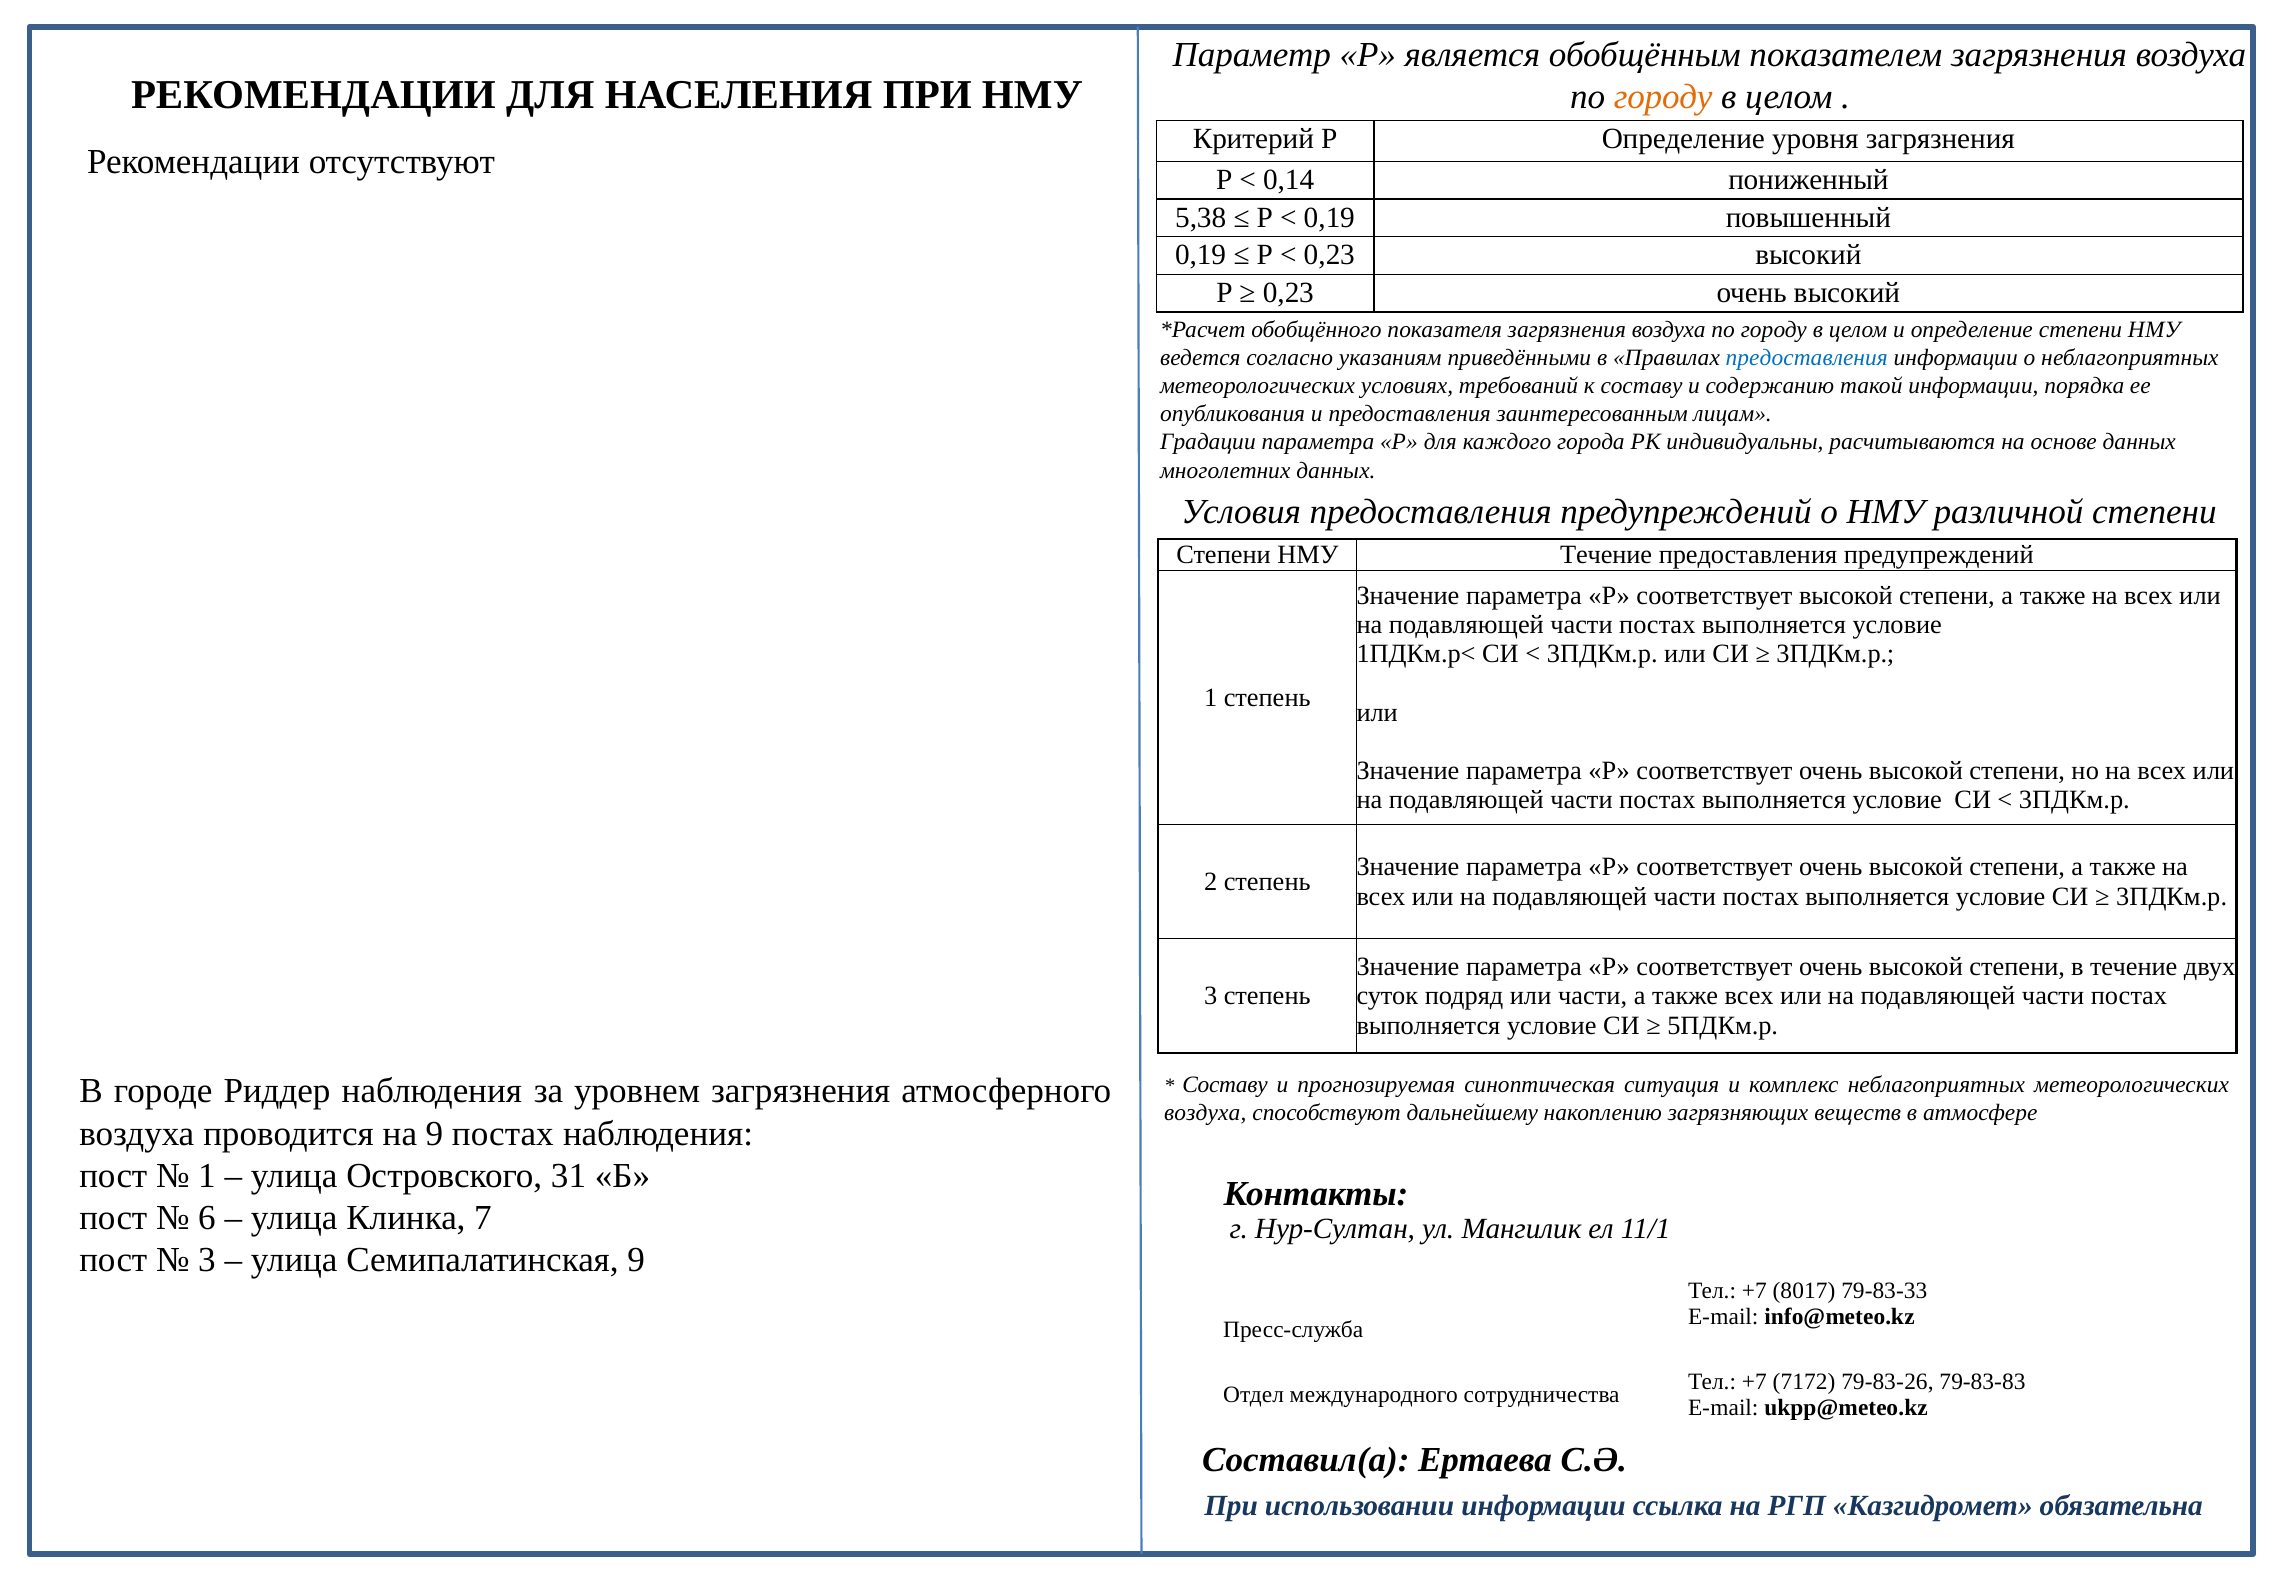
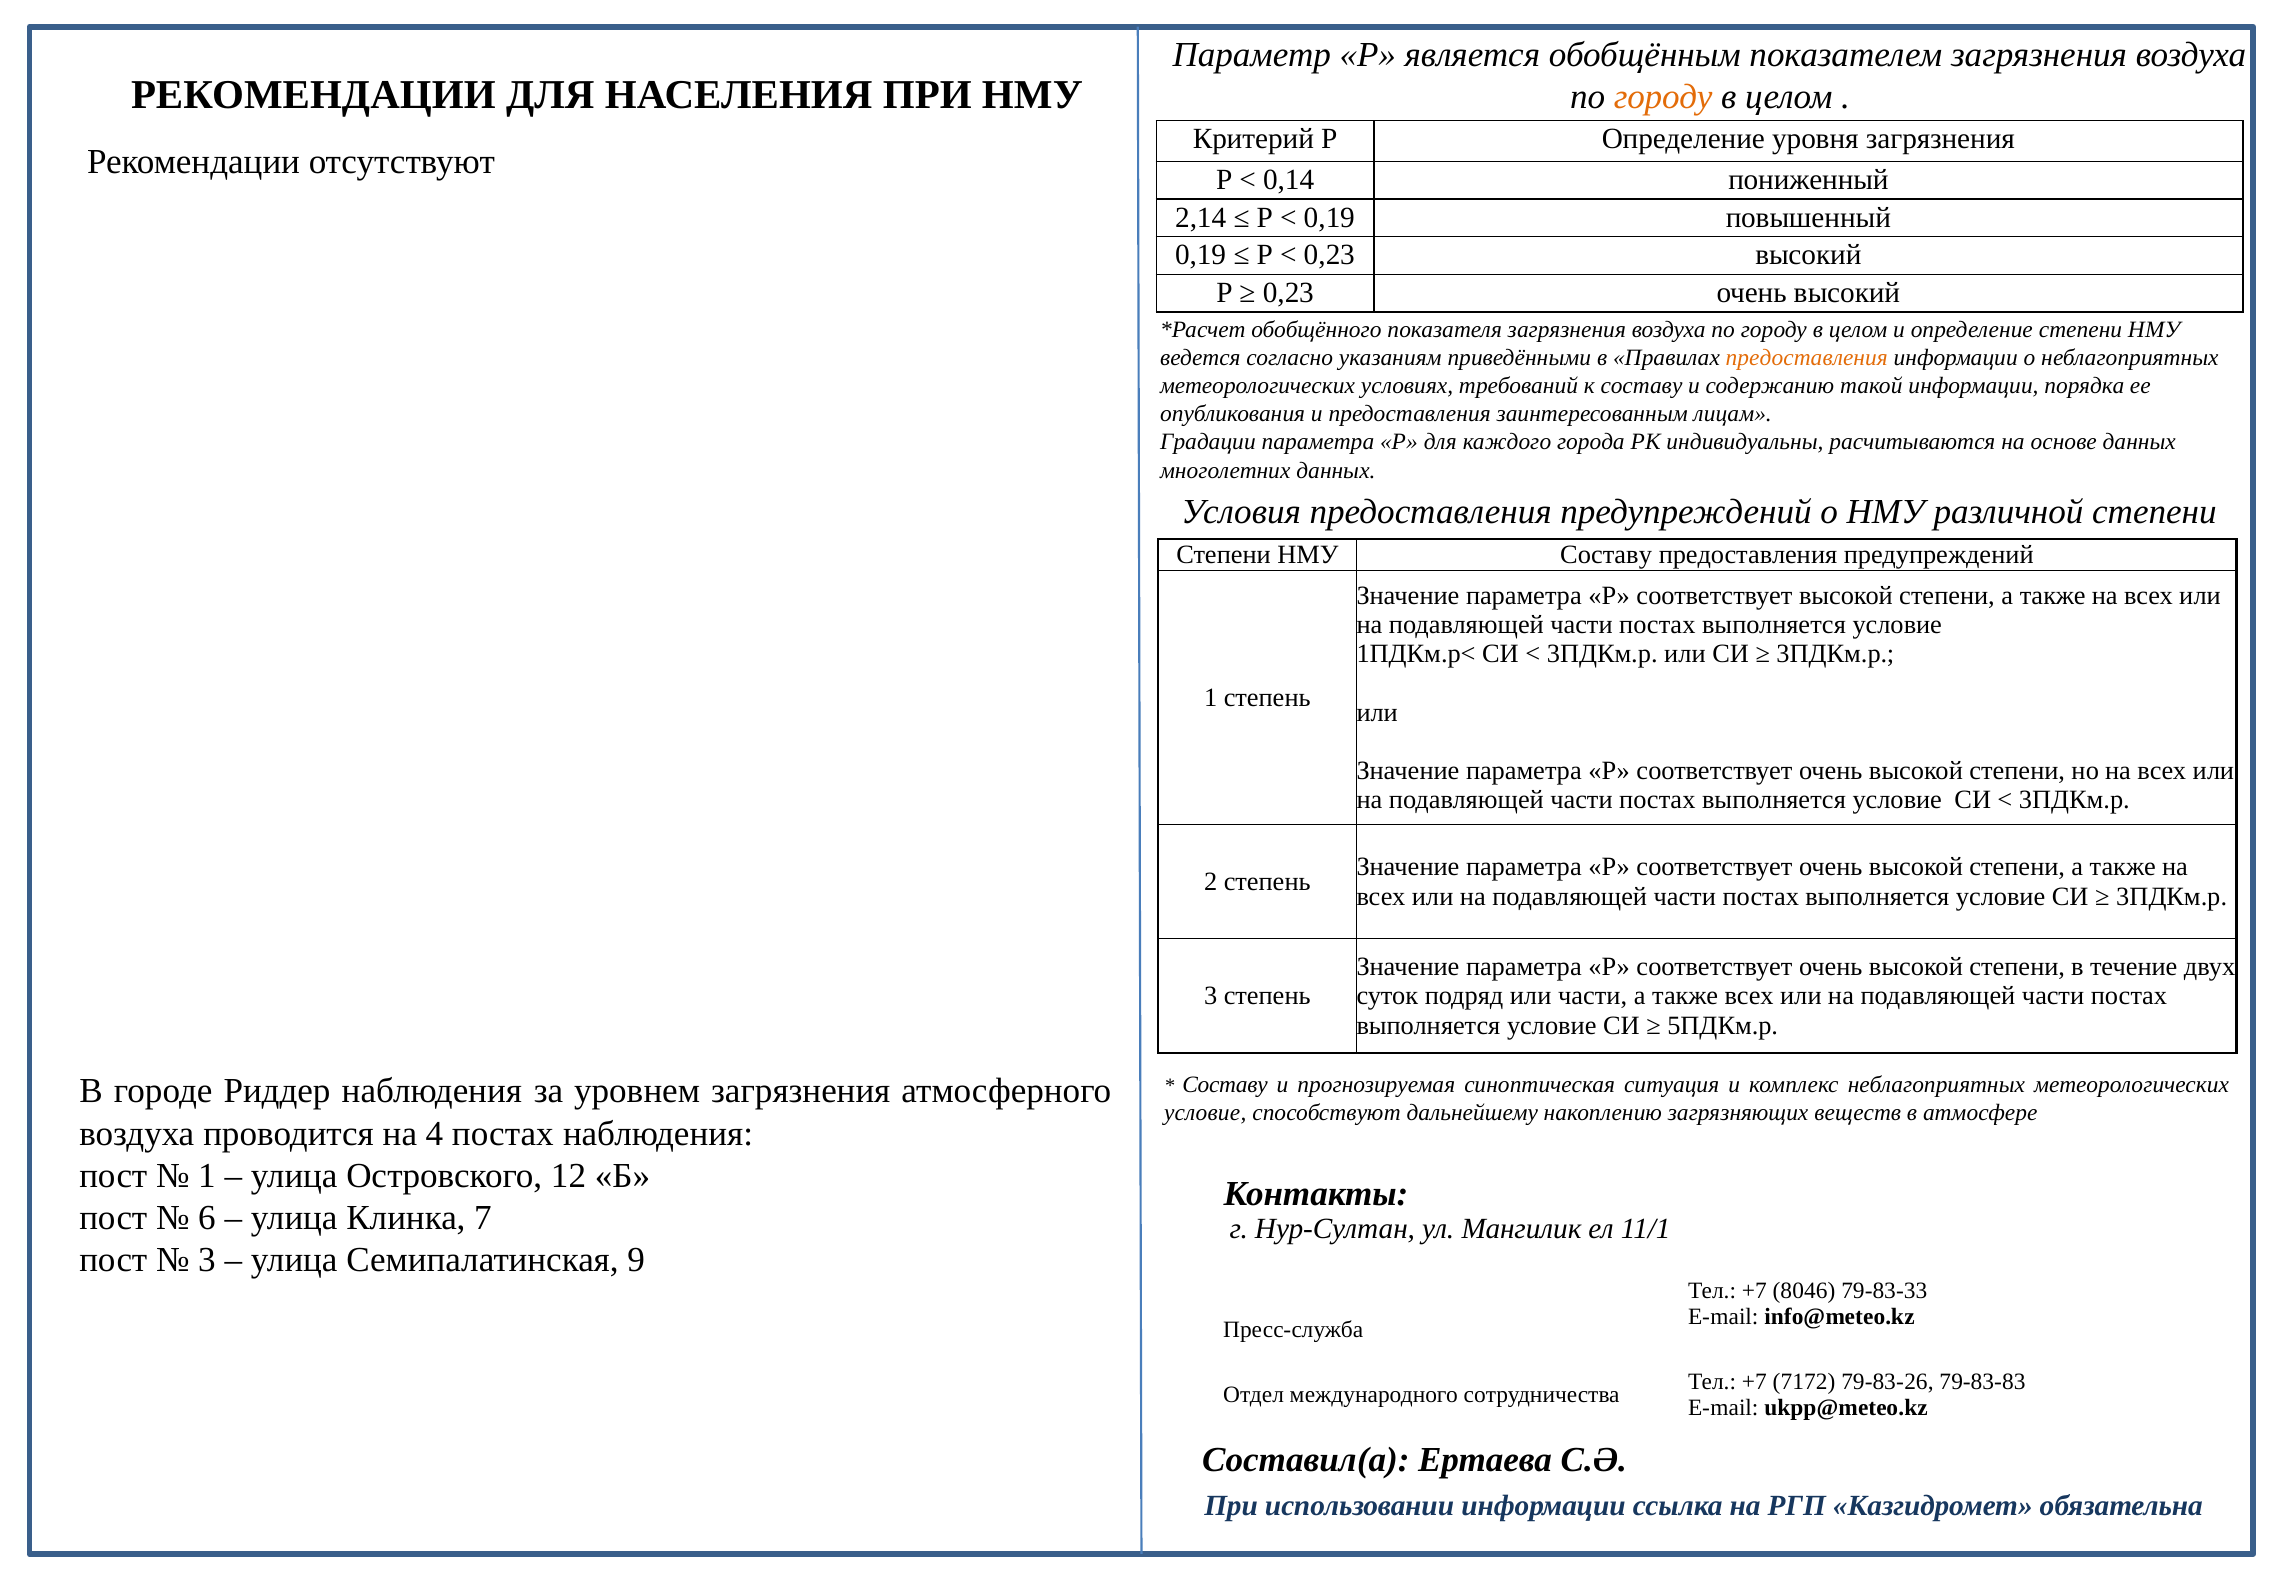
5,38: 5,38 -> 2,14
предоставления at (1807, 358) colour: blue -> orange
НМУ Течение: Течение -> Составу
воздуха at (1205, 1112): воздуха -> условие
на 9: 9 -> 4
31: 31 -> 12
8017: 8017 -> 8046
